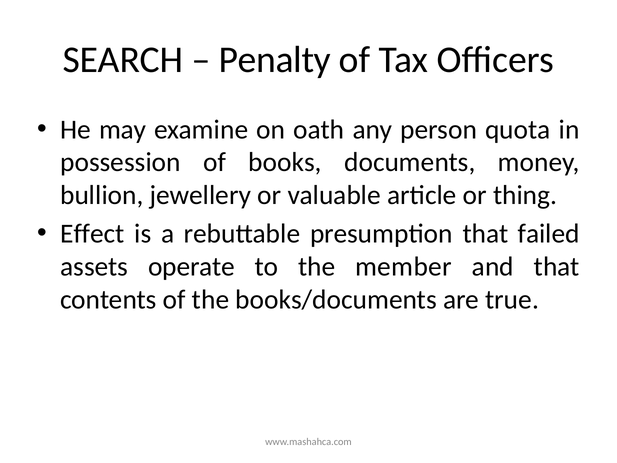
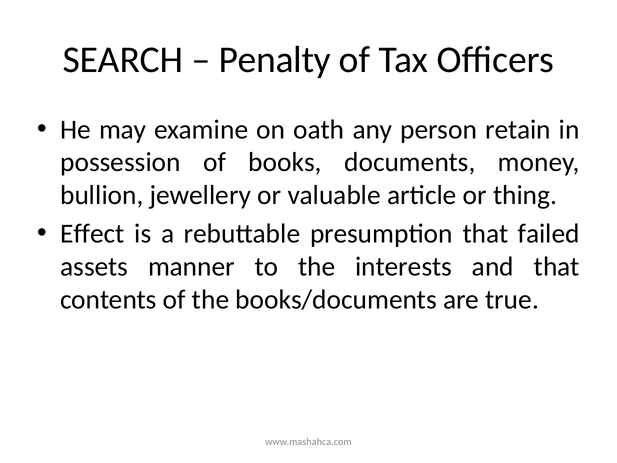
quota: quota -> retain
operate: operate -> manner
member: member -> interests
